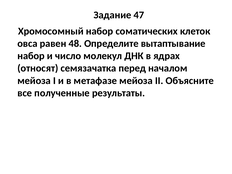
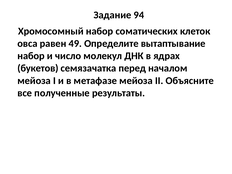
47: 47 -> 94
48: 48 -> 49
относят: относят -> букетов
